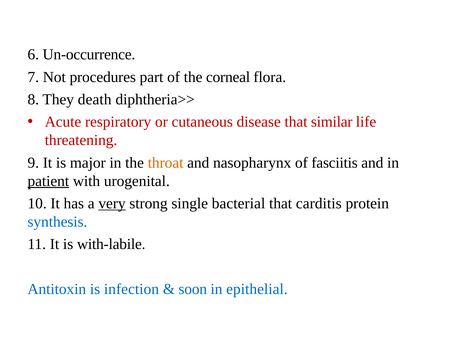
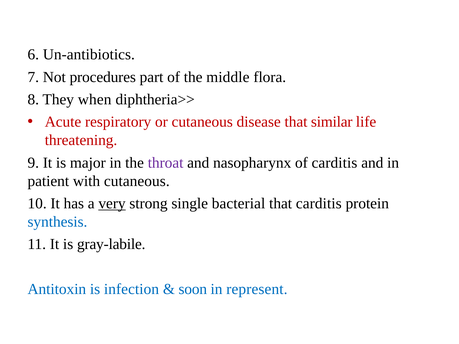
Un-occurrence: Un-occurrence -> Un-antibiotics
corneal: corneal -> middle
death: death -> when
throat colour: orange -> purple
of fasciitis: fasciitis -> carditis
patient underline: present -> none
with urogenital: urogenital -> cutaneous
with-labile: with-labile -> gray-labile
epithelial: epithelial -> represent
